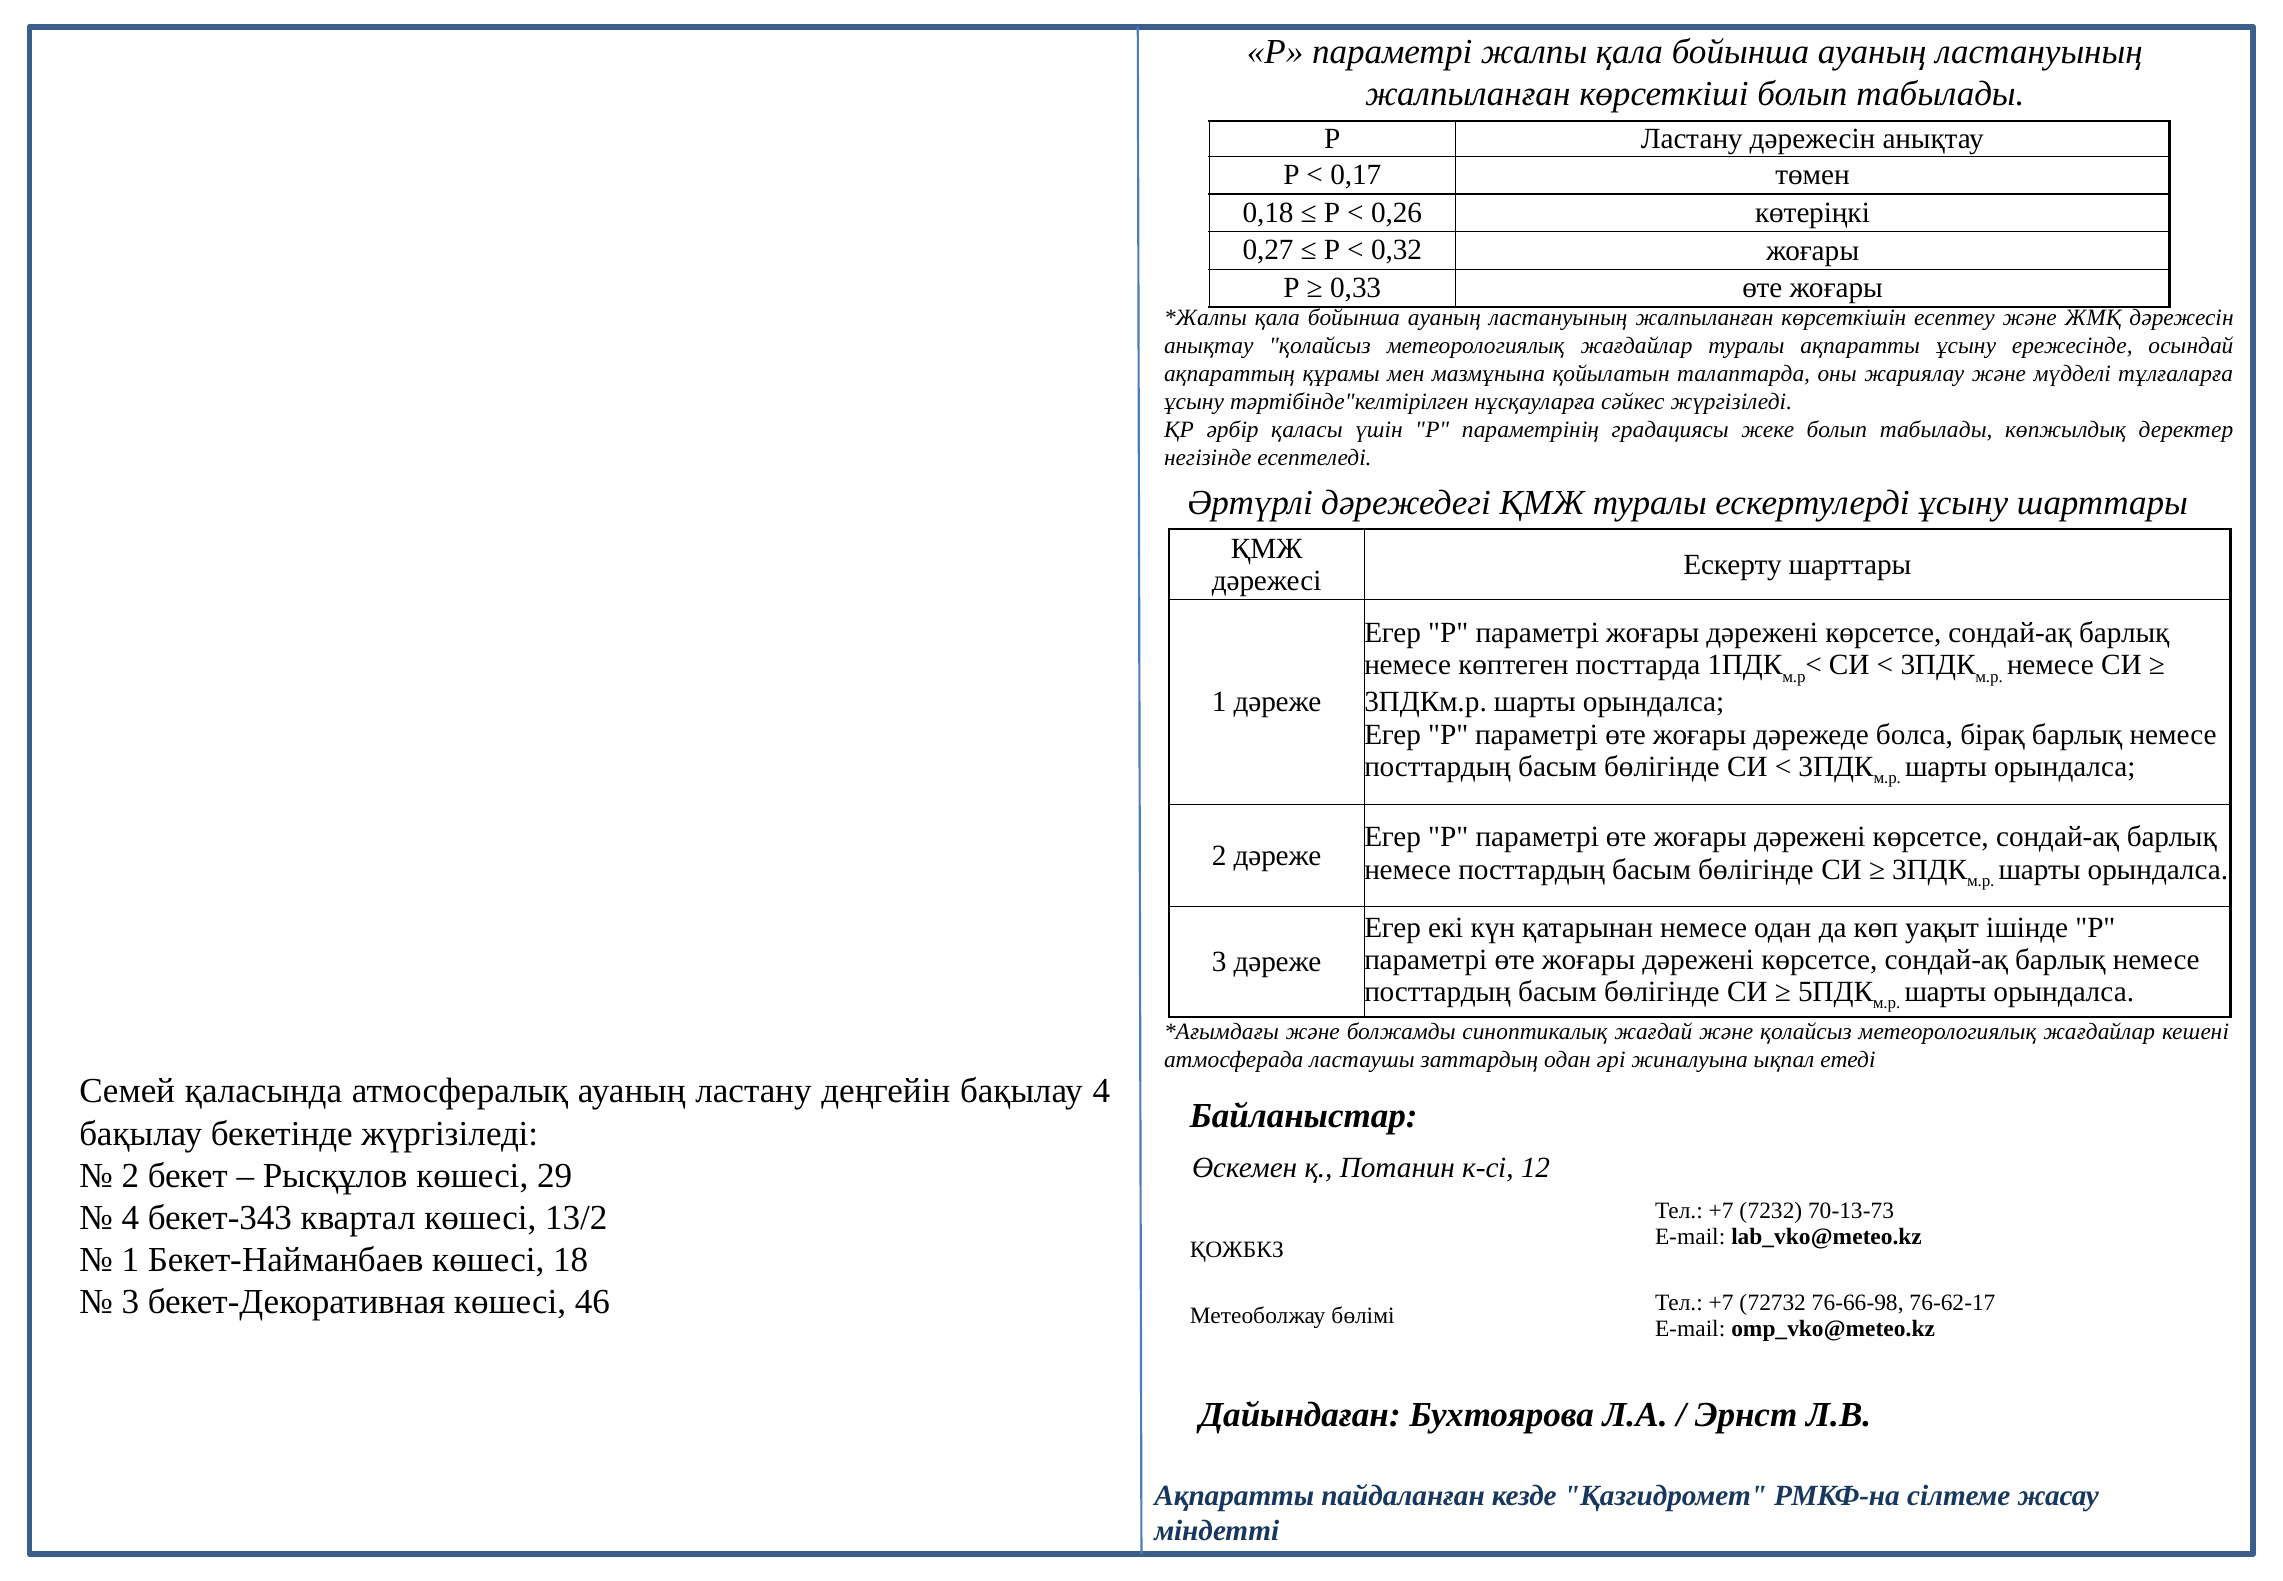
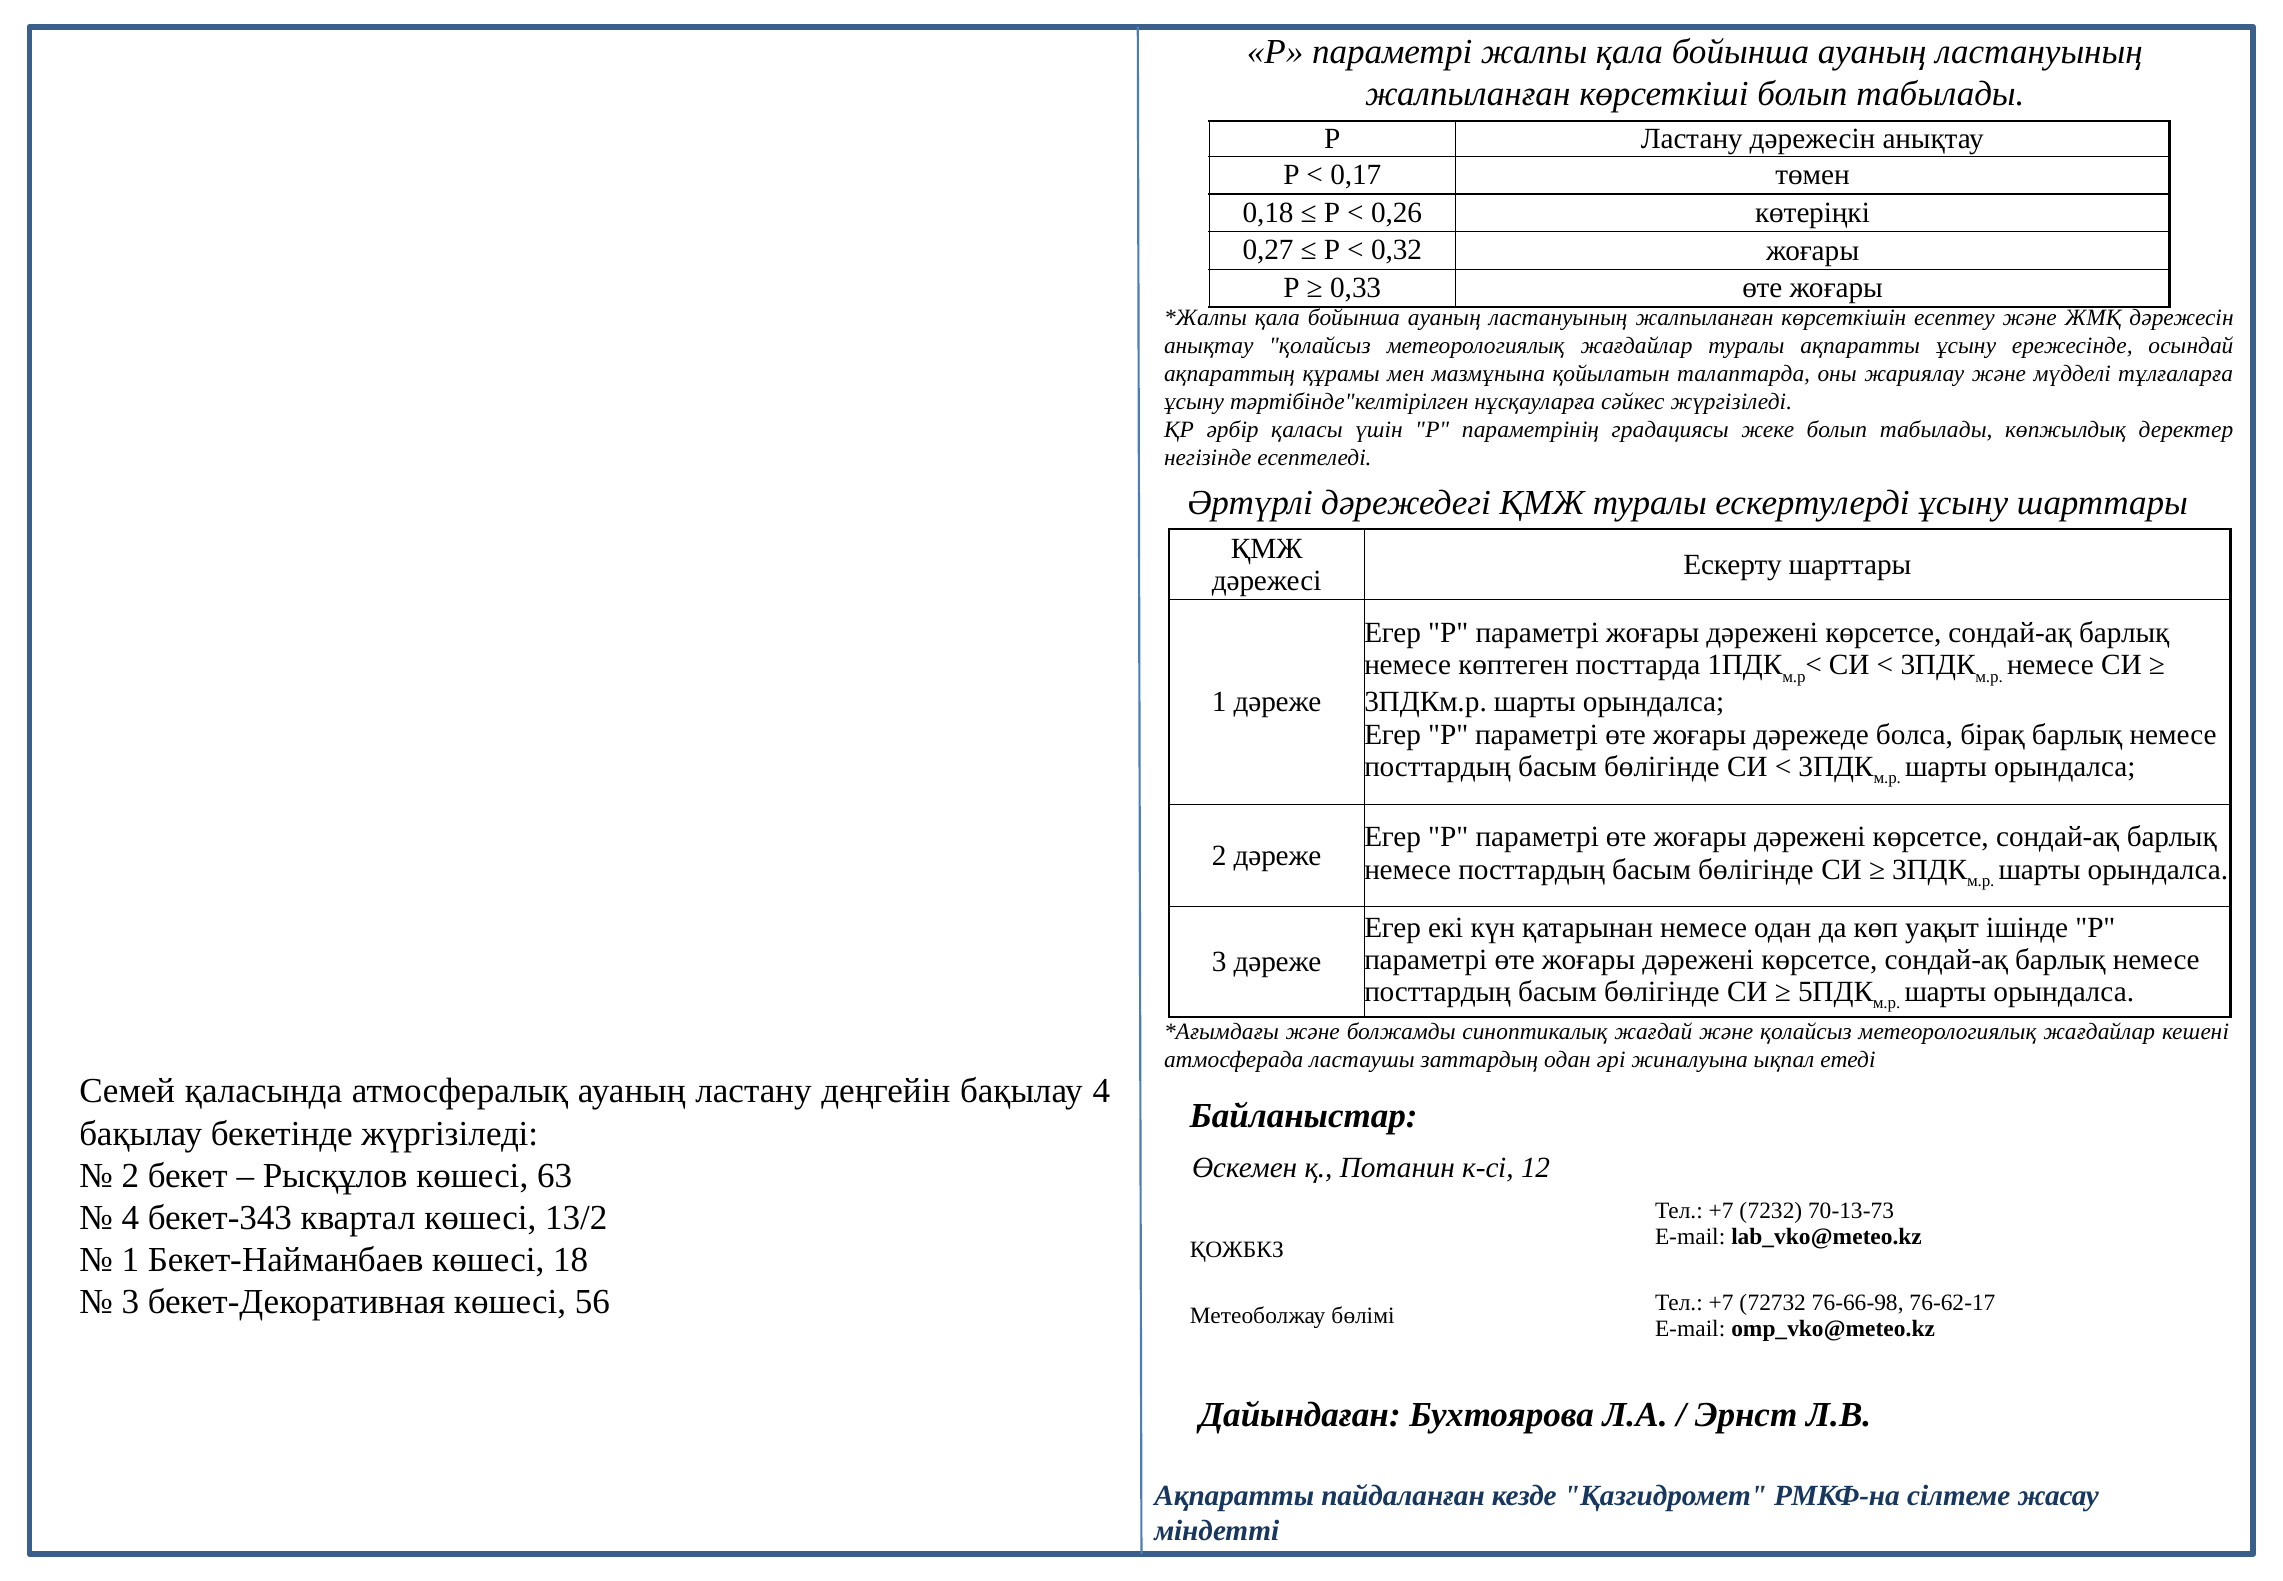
29: 29 -> 63
46: 46 -> 56
